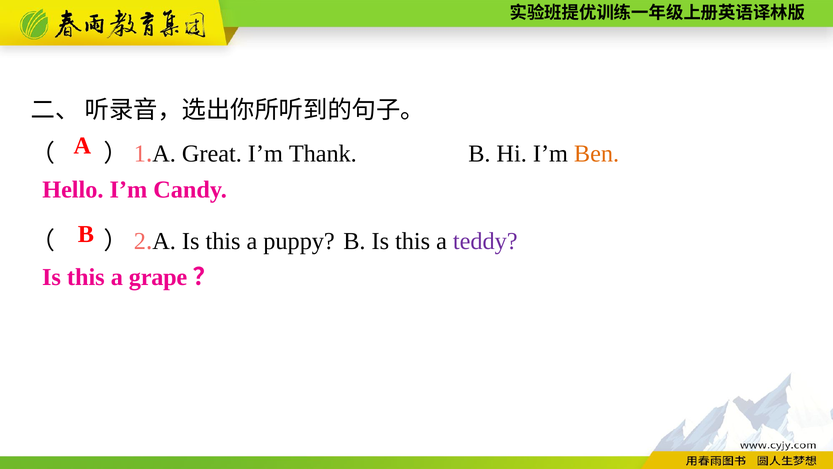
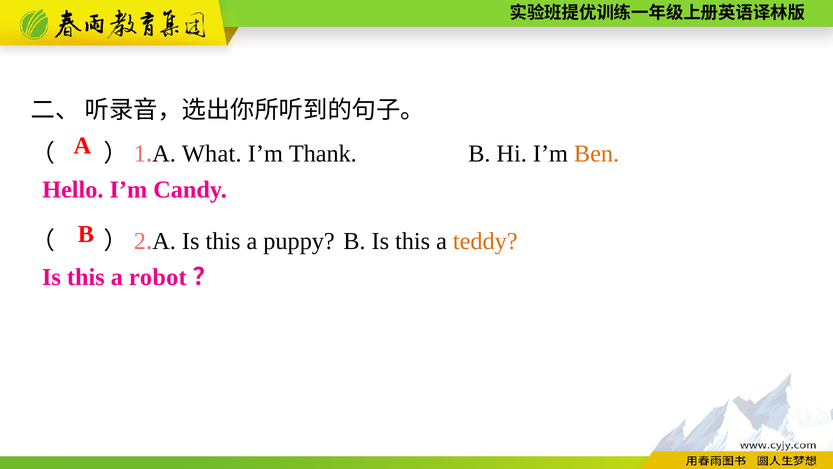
Great: Great -> What
teddy colour: purple -> orange
grape: grape -> robot
